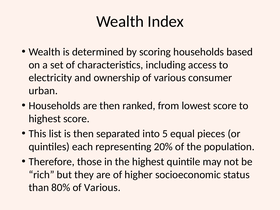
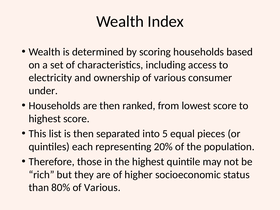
urban: urban -> under
